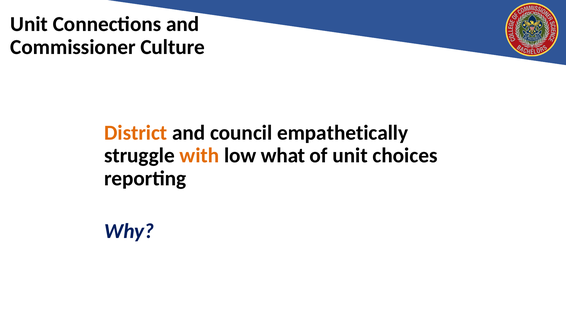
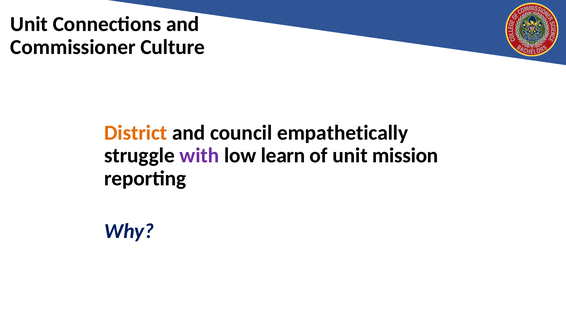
with colour: orange -> purple
what: what -> learn
choices: choices -> mission
